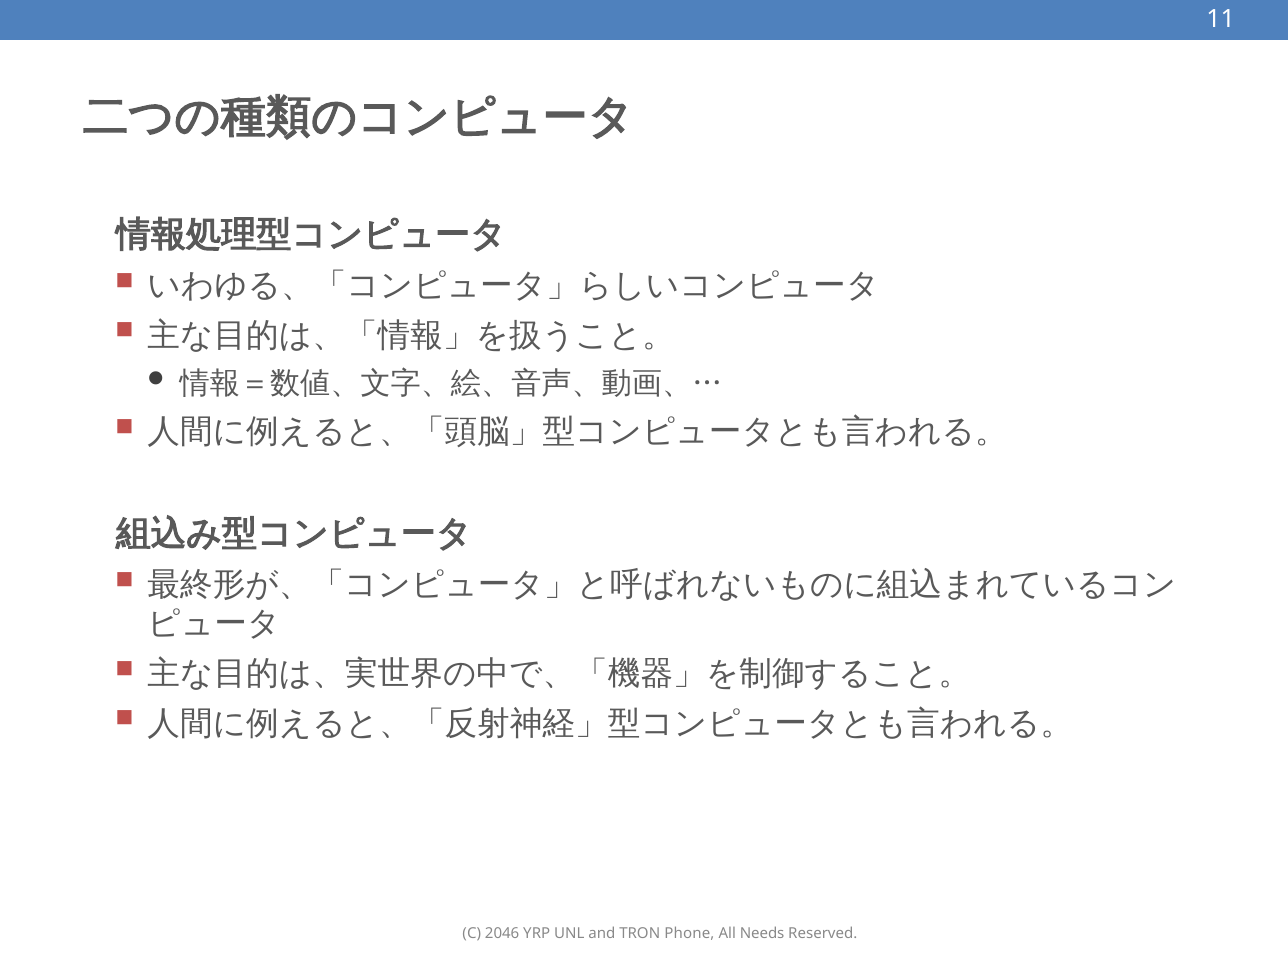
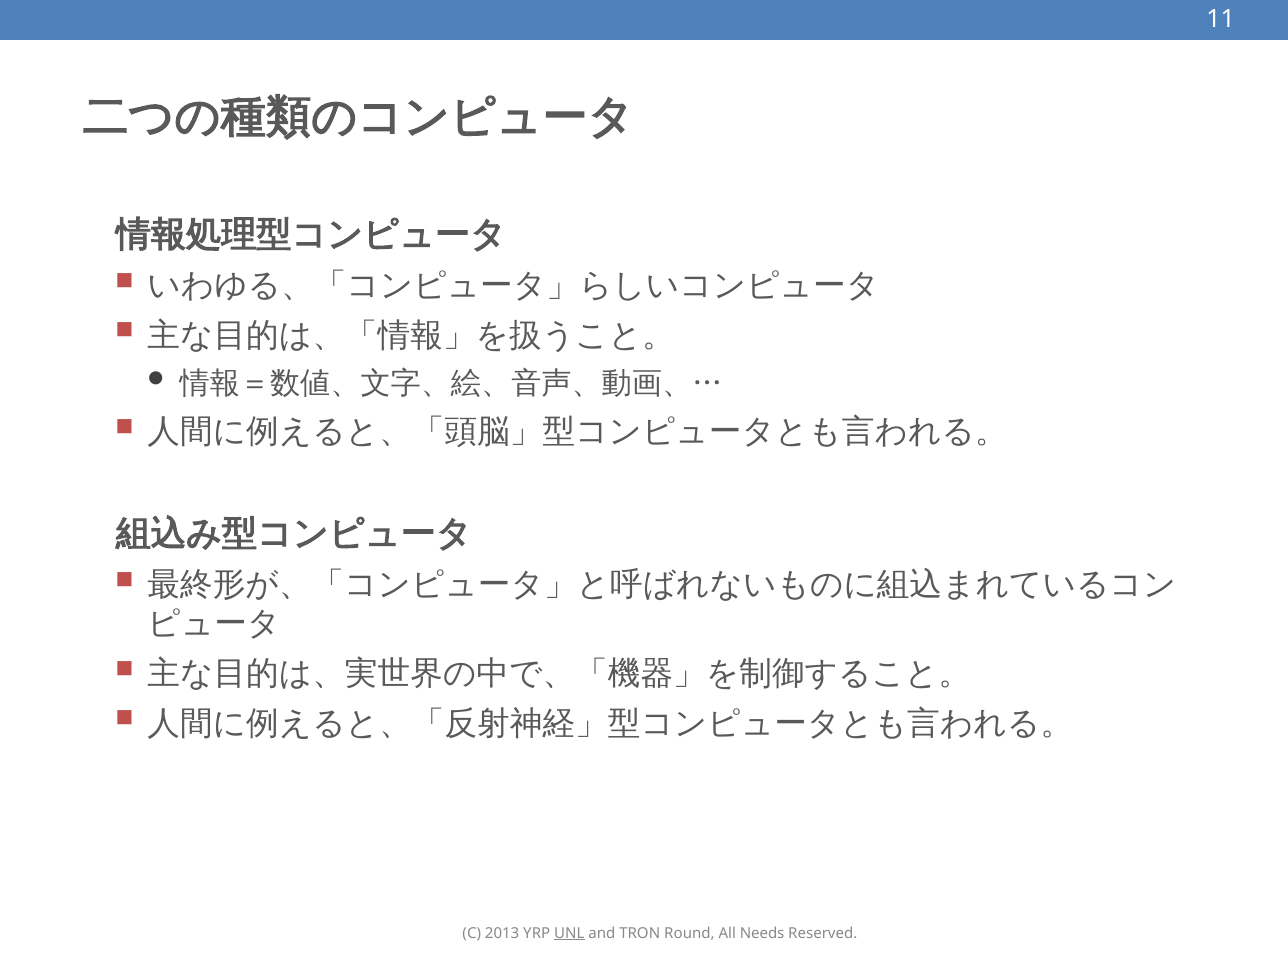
2046: 2046 -> 2013
UNL underline: none -> present
Phone: Phone -> Round
